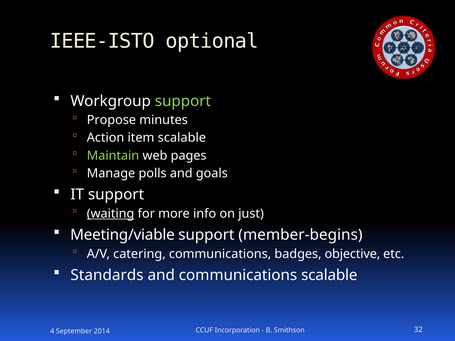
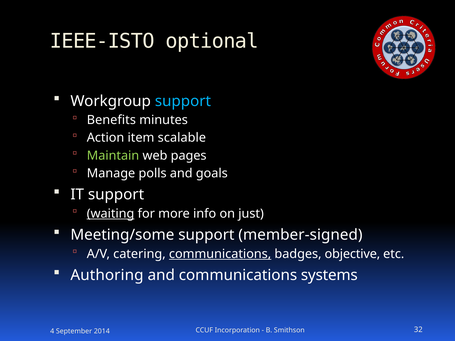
support at (183, 101) colour: light green -> light blue
Propose: Propose -> Benefits
Meeting/viable: Meeting/viable -> Meeting/some
member-begins: member-begins -> member-signed
communications at (220, 254) underline: none -> present
Standards: Standards -> Authoring
communications scalable: scalable -> systems
